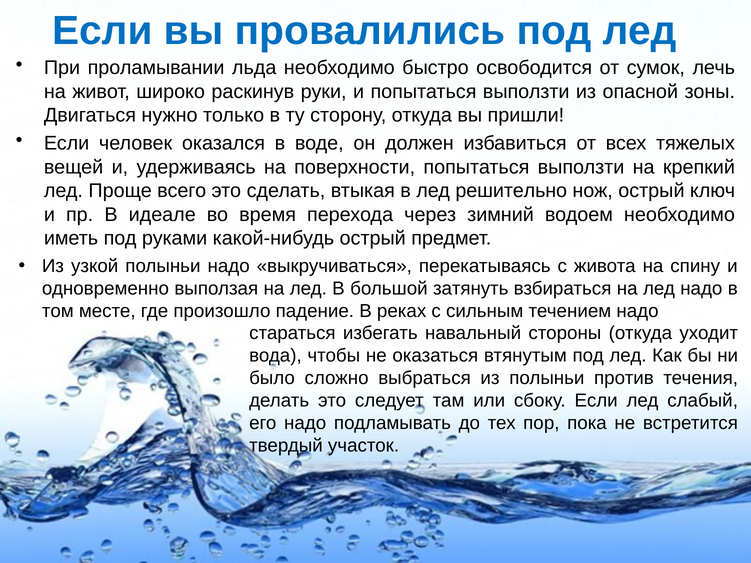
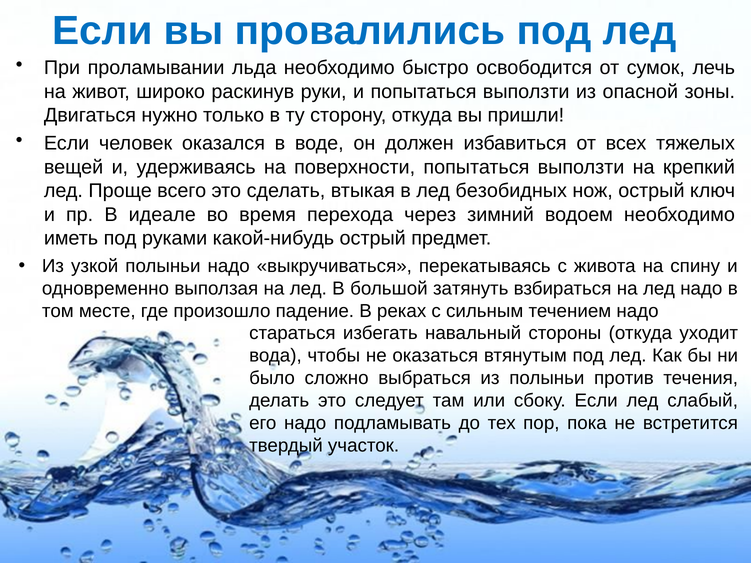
решительно: решительно -> безобидных
